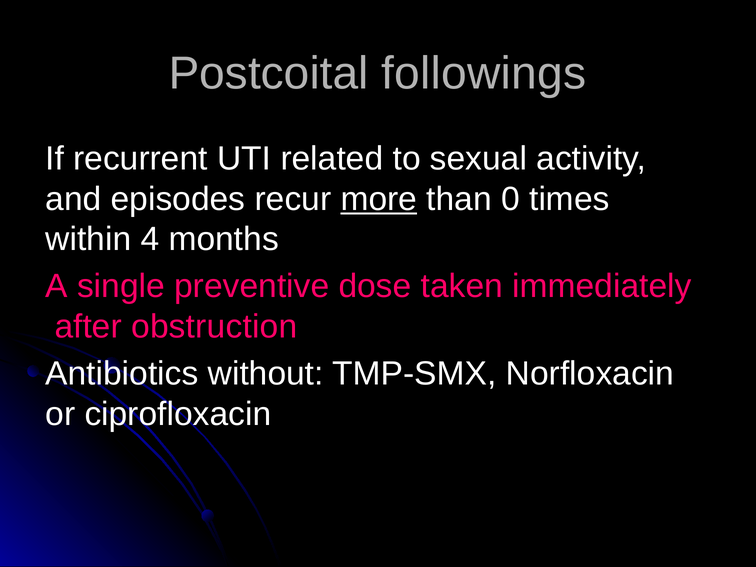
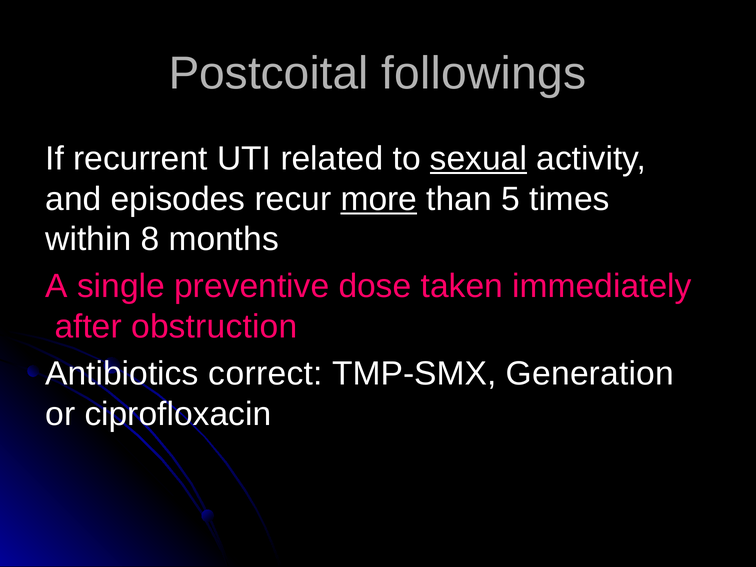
sexual underline: none -> present
0: 0 -> 5
4: 4 -> 8
without: without -> correct
Norfloxacin: Norfloxacin -> Generation
